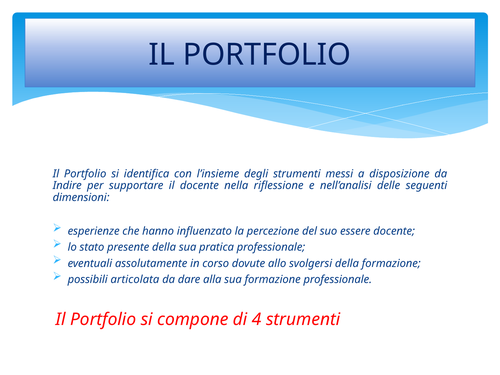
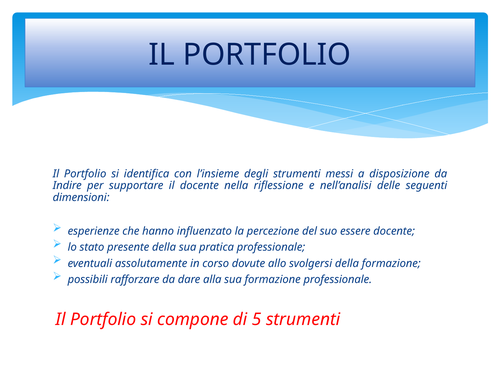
articolata: articolata -> rafforzare
4: 4 -> 5
